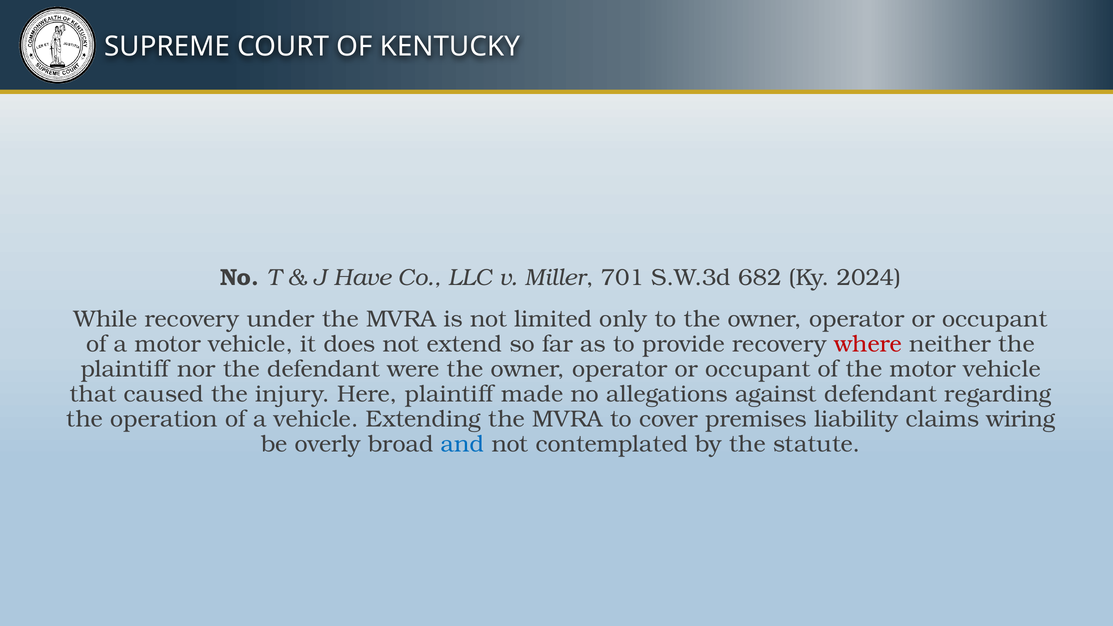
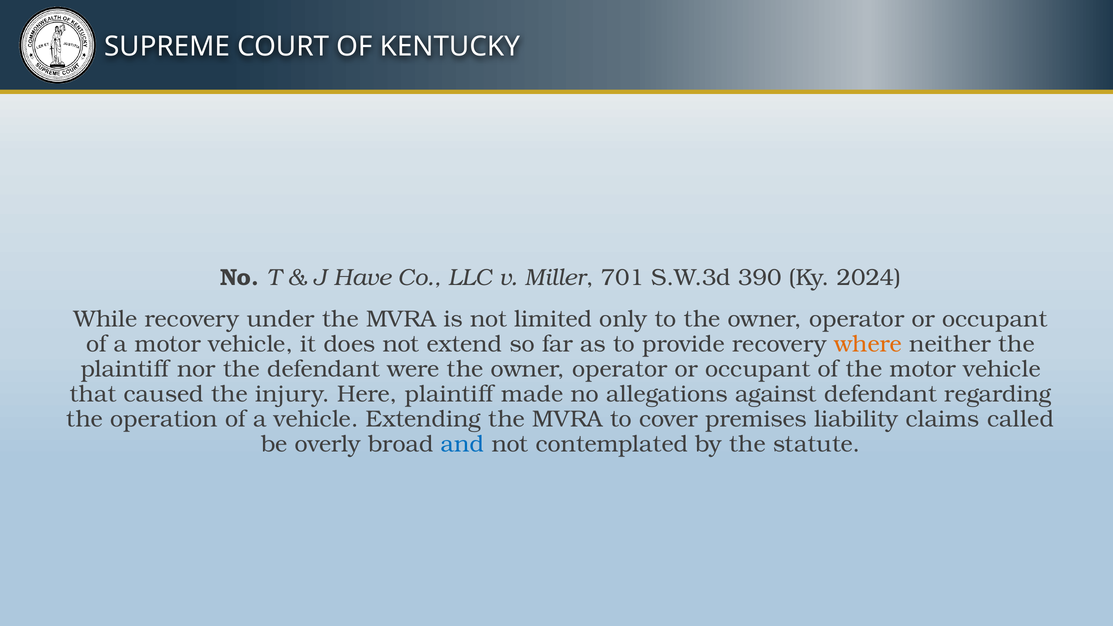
682: 682 -> 390
where colour: red -> orange
wiring: wiring -> called
